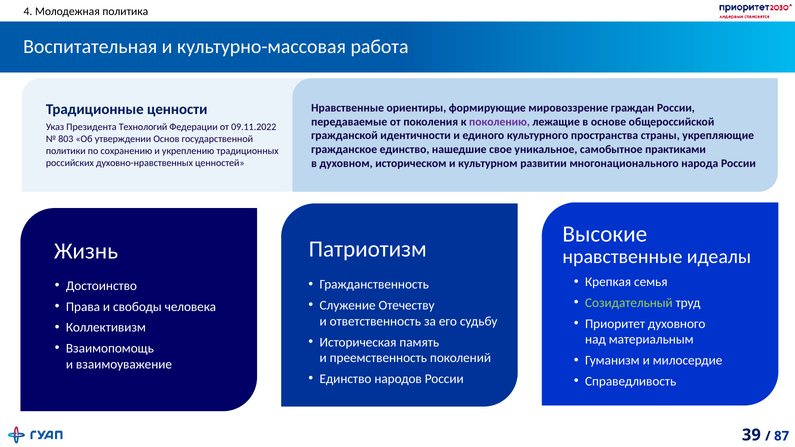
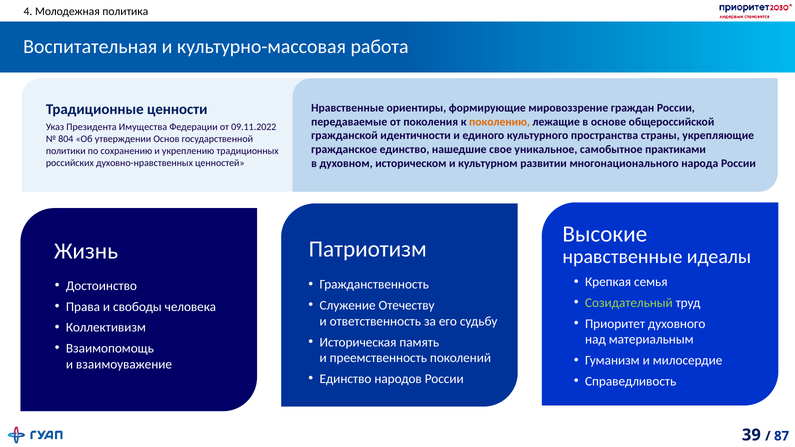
поколению colour: purple -> orange
Технологий: Технологий -> Имущества
803: 803 -> 804
